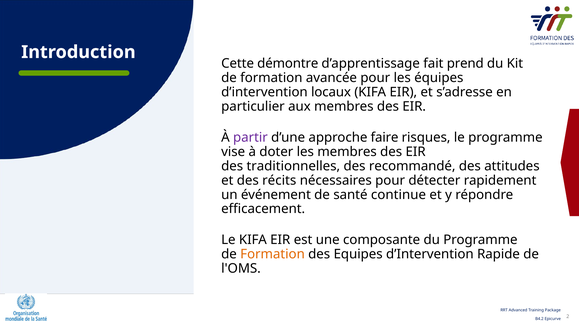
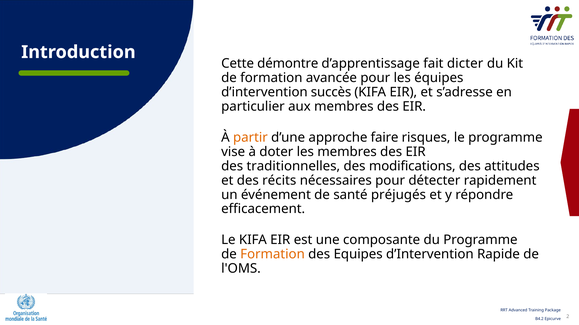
prend: prend -> dicter
locaux: locaux -> succès
partir colour: purple -> orange
recommandé: recommandé -> modifications
continue: continue -> préjugés
